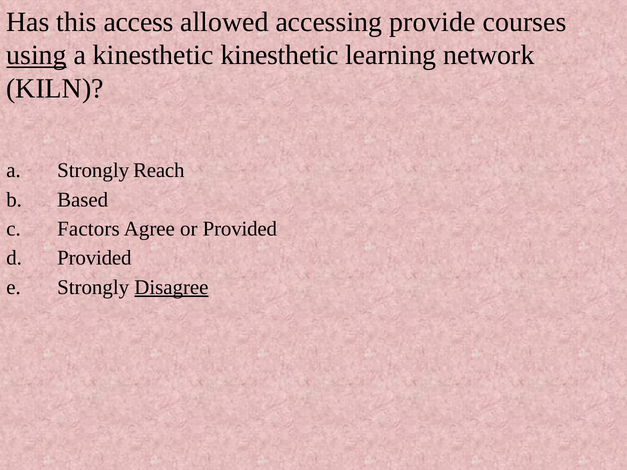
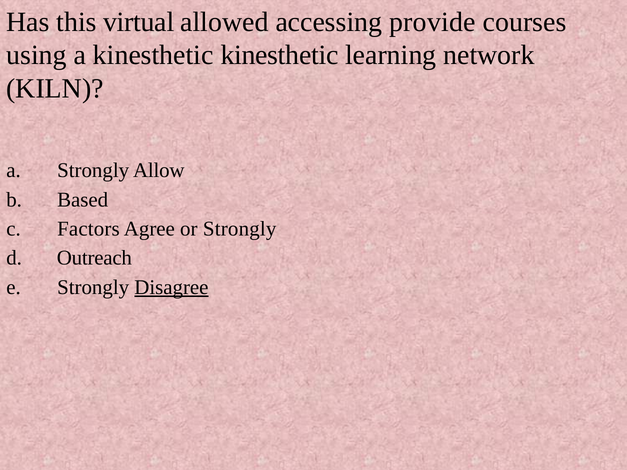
access: access -> virtual
using underline: present -> none
Reach: Reach -> Allow
or Provided: Provided -> Strongly
Provided at (94, 258): Provided -> Outreach
